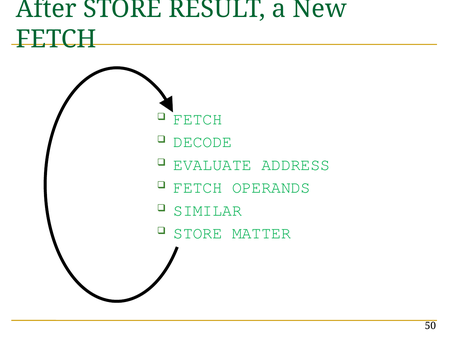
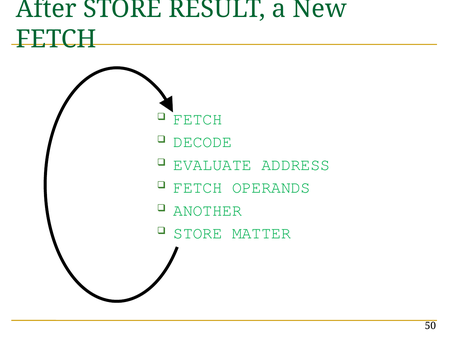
SIMILAR: SIMILAR -> ANOTHER
